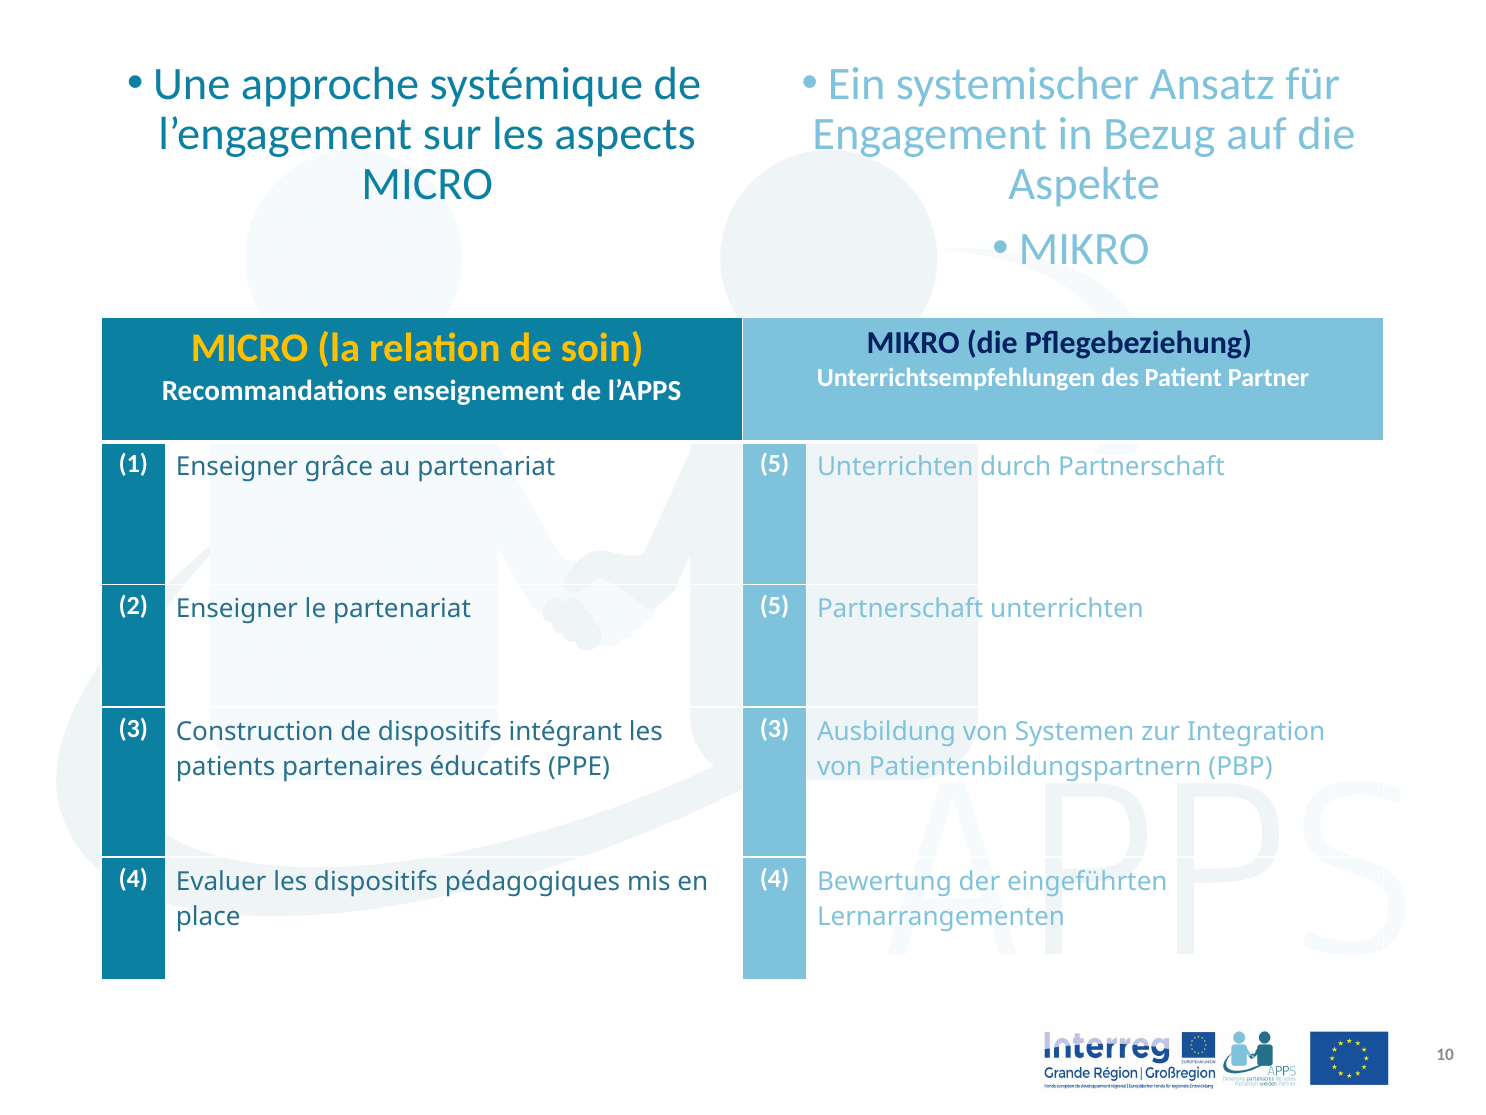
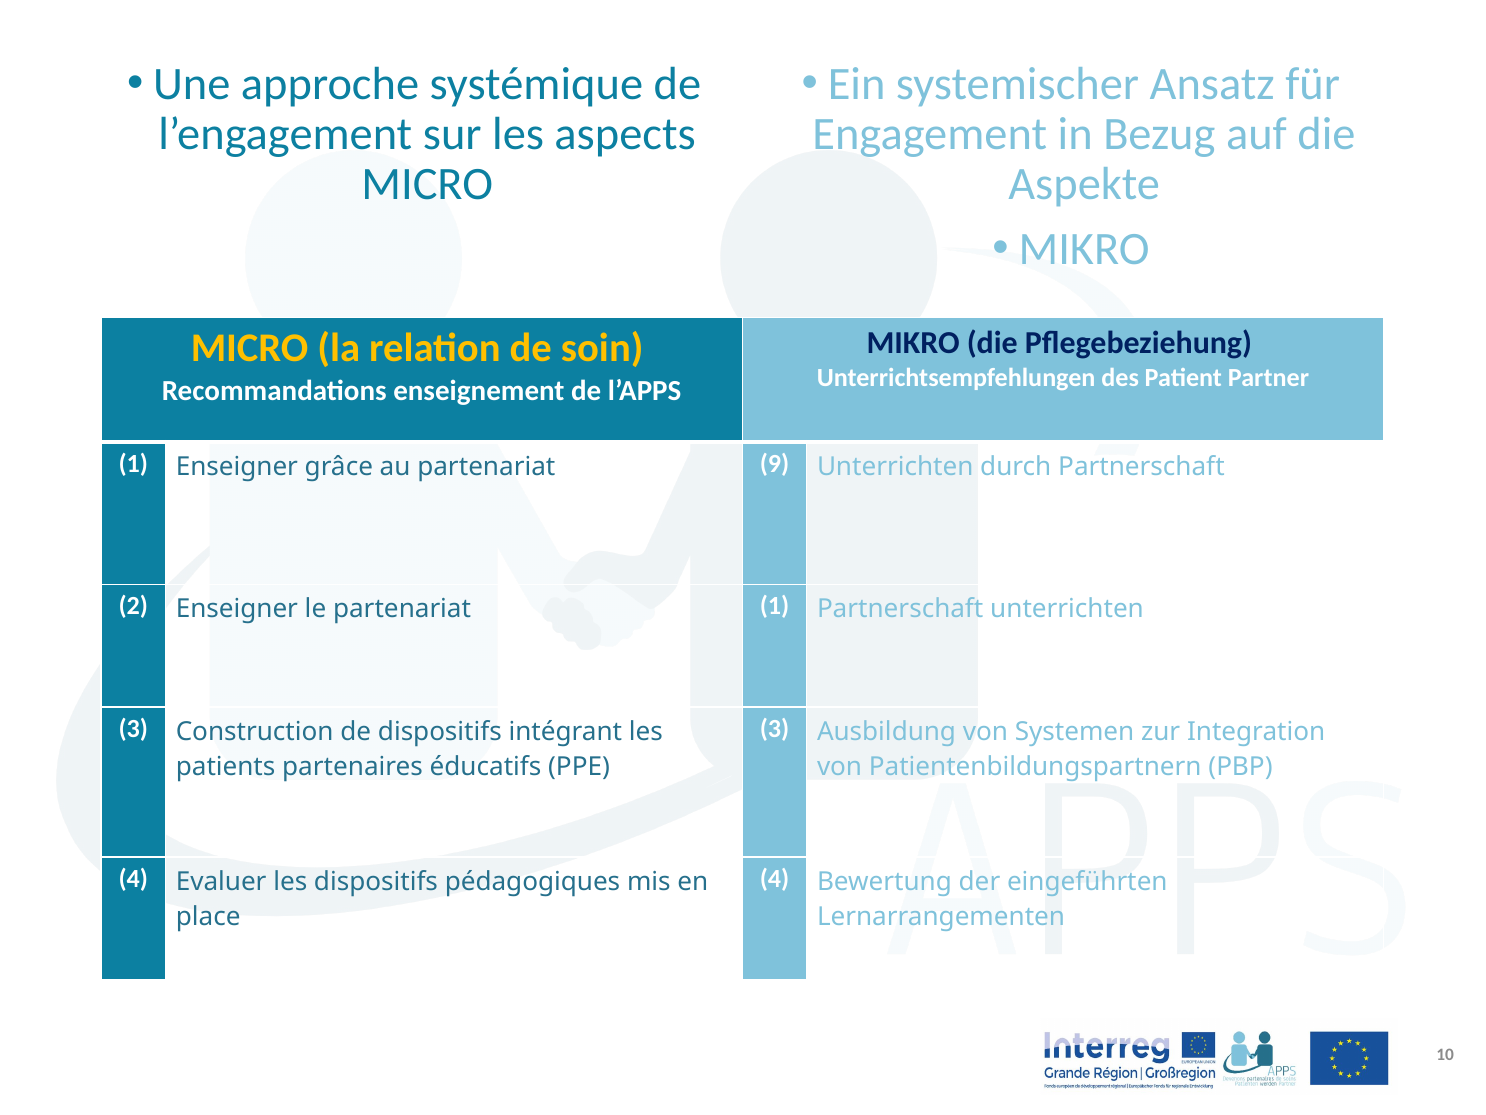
au partenariat 5: 5 -> 9
le partenariat 5: 5 -> 1
